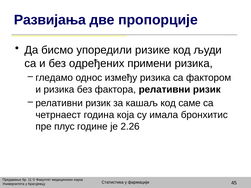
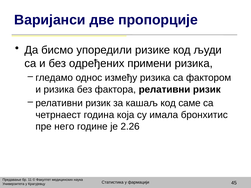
Развијања: Развијања -> Варијанси
плус: плус -> него
